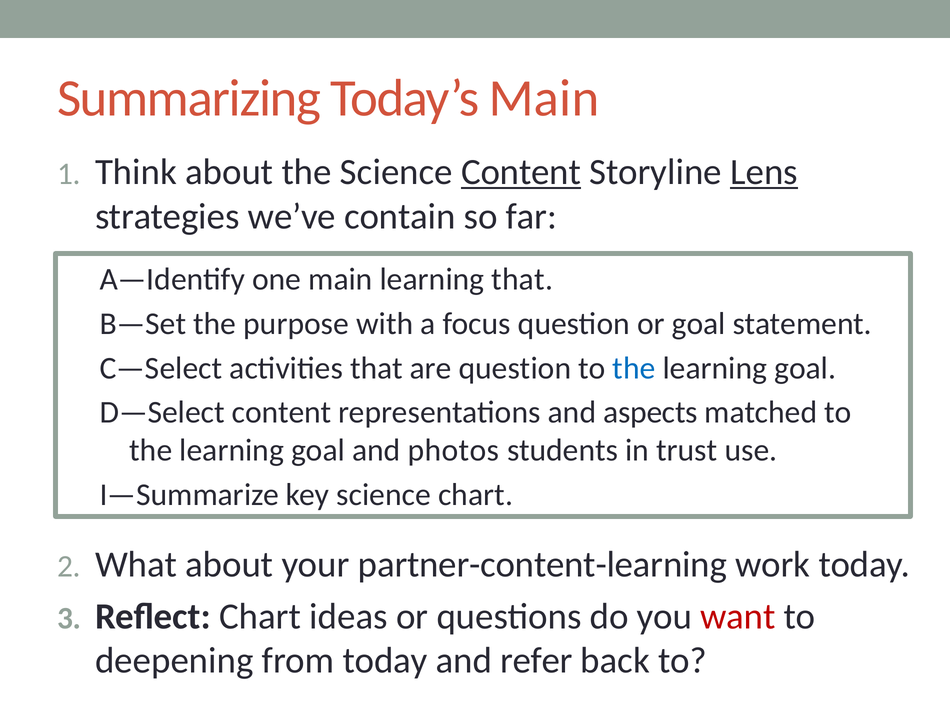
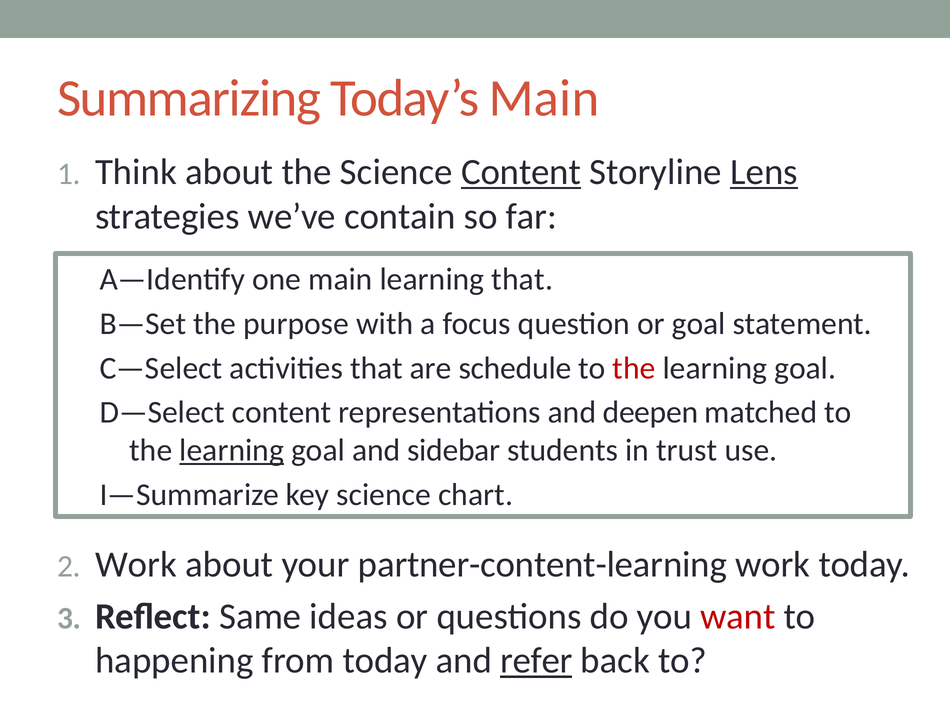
are question: question -> schedule
the at (634, 368) colour: blue -> red
aspects: aspects -> deepen
learning at (232, 450) underline: none -> present
photos: photos -> sidebar
What at (136, 564): What -> Work
Reflect Chart: Chart -> Same
deepening: deepening -> happening
refer underline: none -> present
